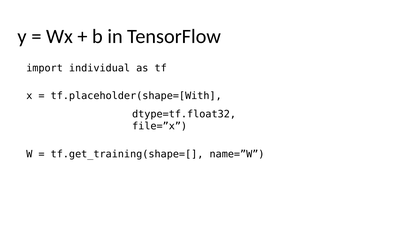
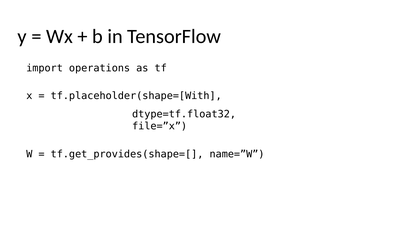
individual: individual -> operations
tf.get_training(shape=[: tf.get_training(shape=[ -> tf.get_provides(shape=[
